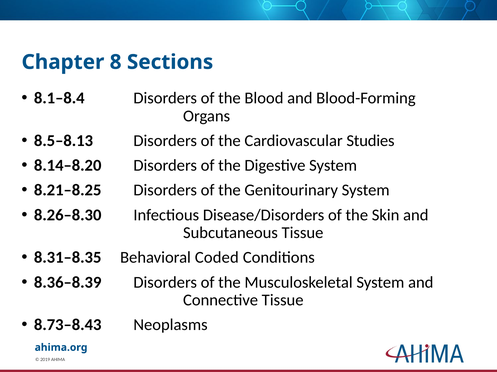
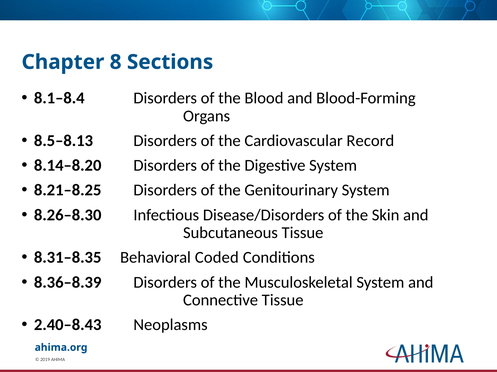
Studies: Studies -> Record
8.73–8.43: 8.73–8.43 -> 2.40–8.43
